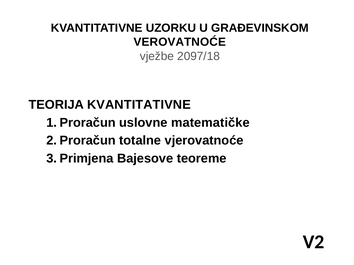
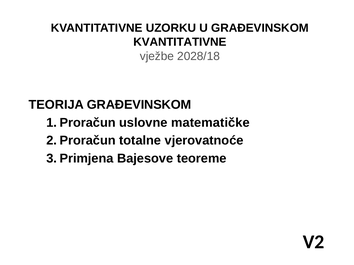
VEROVATNOĆE at (180, 42): VEROVATNOĆE -> KVANTITATIVNE
2097/18: 2097/18 -> 2028/18
TEORIJA KVANTITATIVNE: KVANTITATIVNE -> GRAĐEVINSKOM
